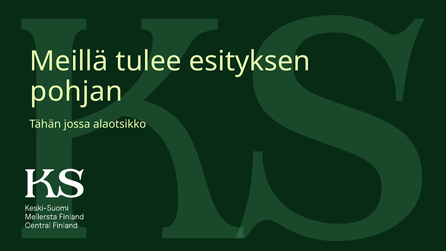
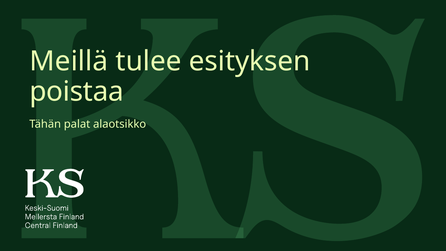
pohjan: pohjan -> poistaa
jossa: jossa -> palat
